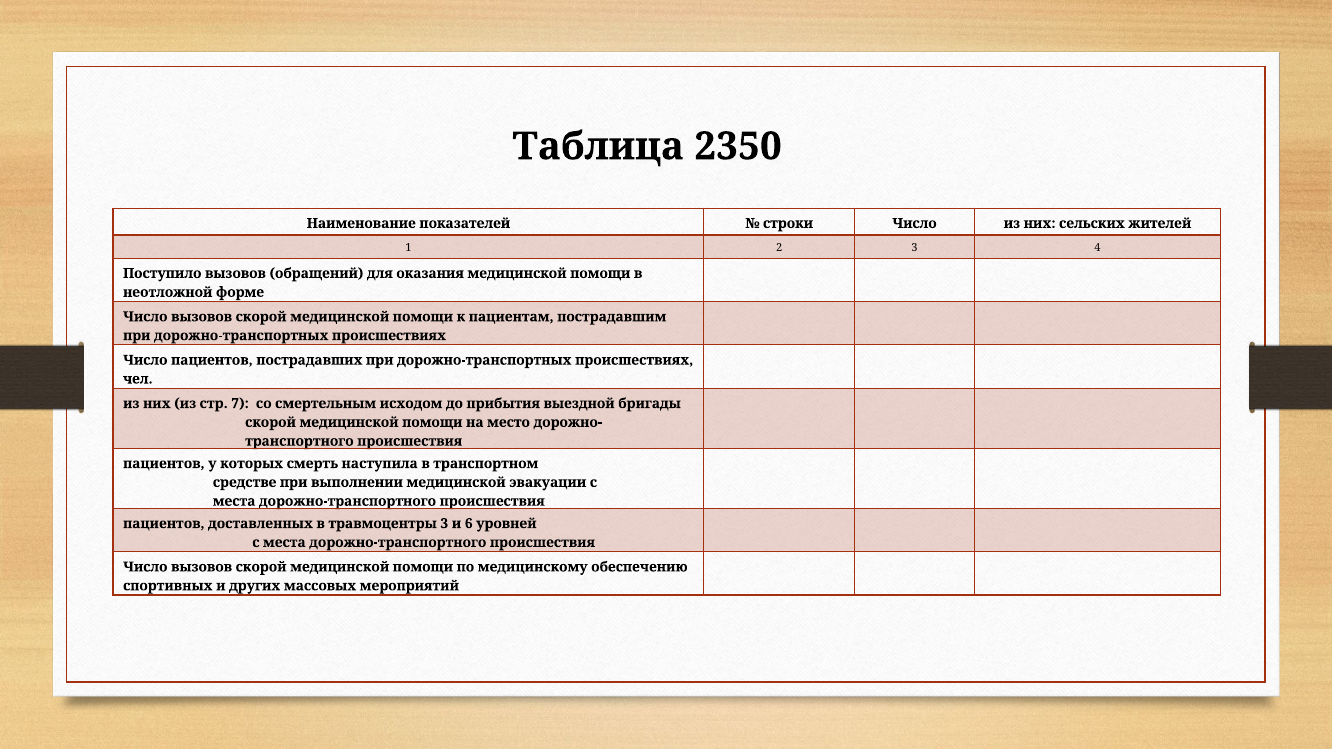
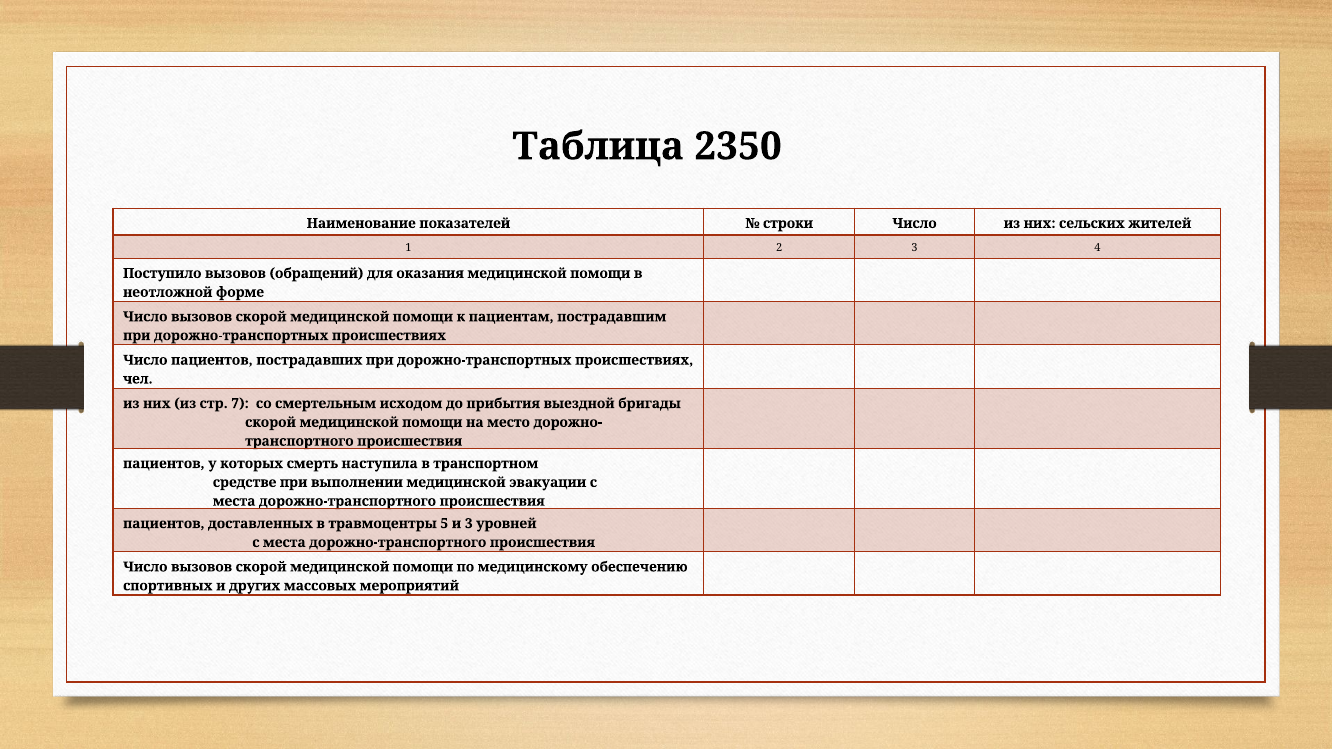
травмоцентры 3: 3 -> 5
и 6: 6 -> 3
